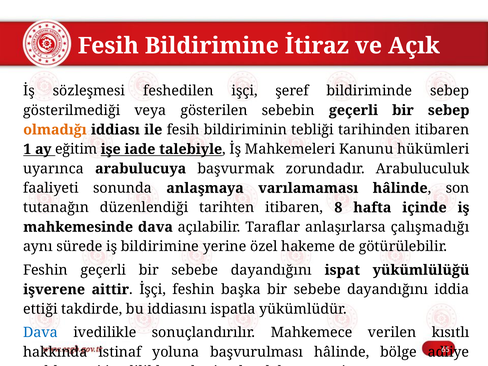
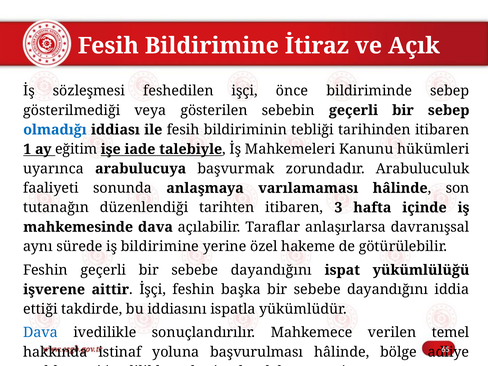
şeref: şeref -> önce
olmadığı colour: orange -> blue
8: 8 -> 3
çalışmadığı: çalışmadığı -> davranışsal
kısıtlı: kısıtlı -> temel
